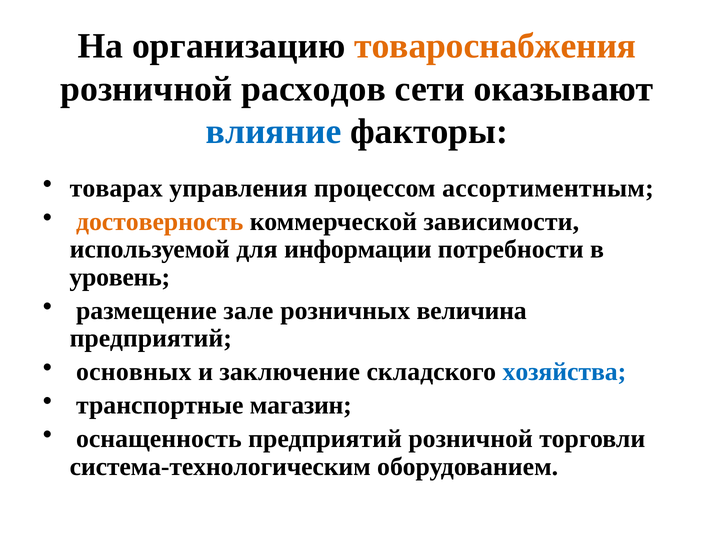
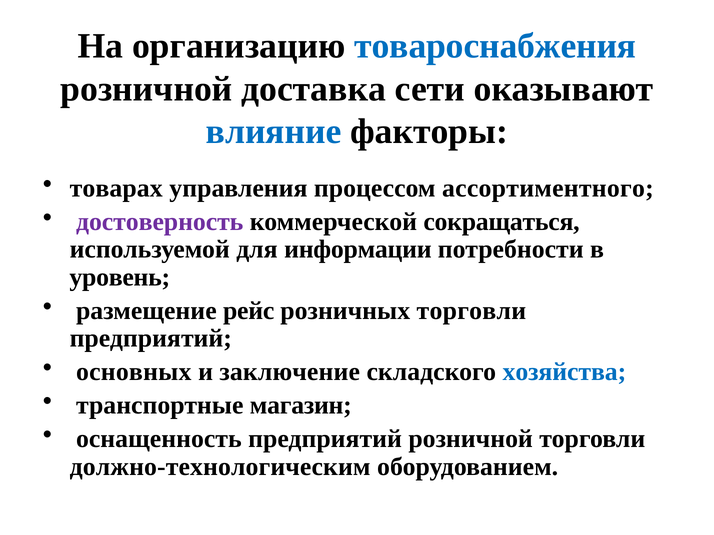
товароснабжения colour: orange -> blue
расходов: расходов -> доставка
ассортиментным: ассортиментным -> ассортиментного
достоверность colour: orange -> purple
зависимости: зависимости -> сокращаться
зале: зале -> рейс
розничных величина: величина -> торговли
система-технологическим: система-технологическим -> должно-технологическим
